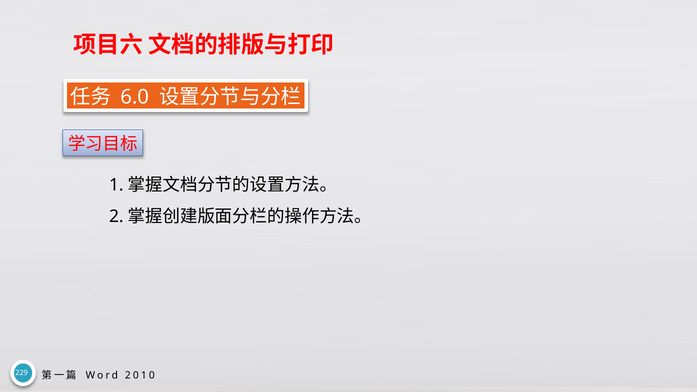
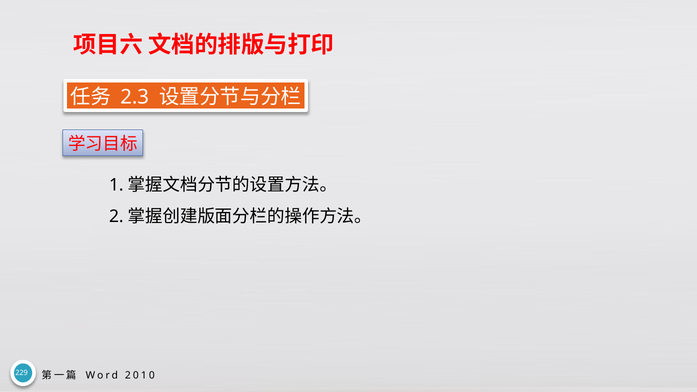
6.0: 6.0 -> 2.3
